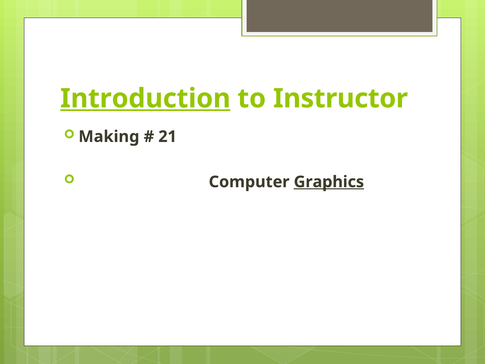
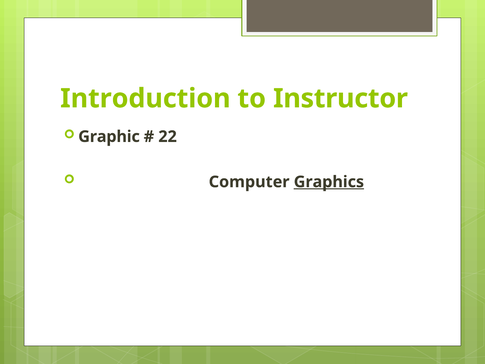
Introduction underline: present -> none
Making: Making -> Graphic
21: 21 -> 22
